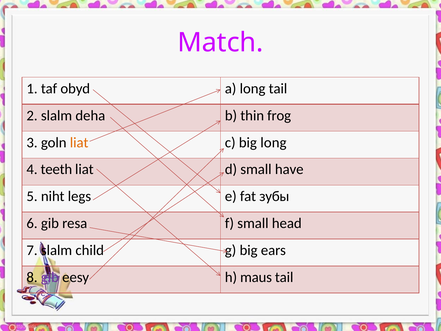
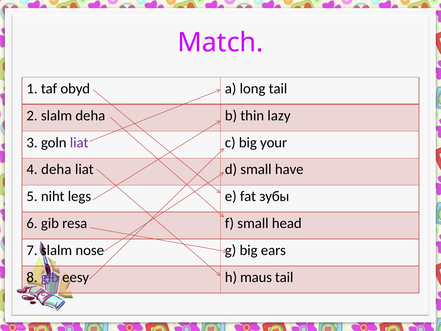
frog: frog -> lazy
liat at (79, 142) colour: orange -> purple
big long: long -> your
4 teeth: teeth -> deha
child: child -> nose
